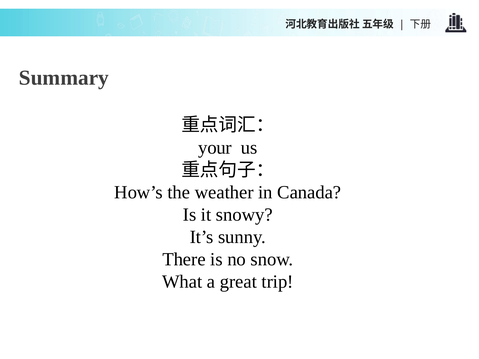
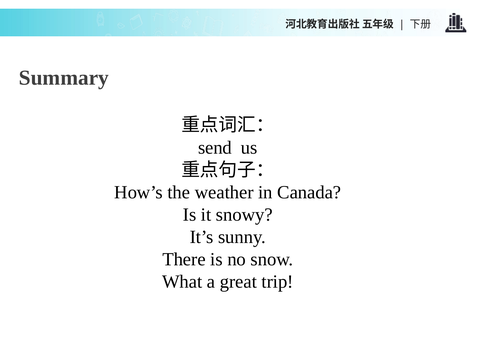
your: your -> send
